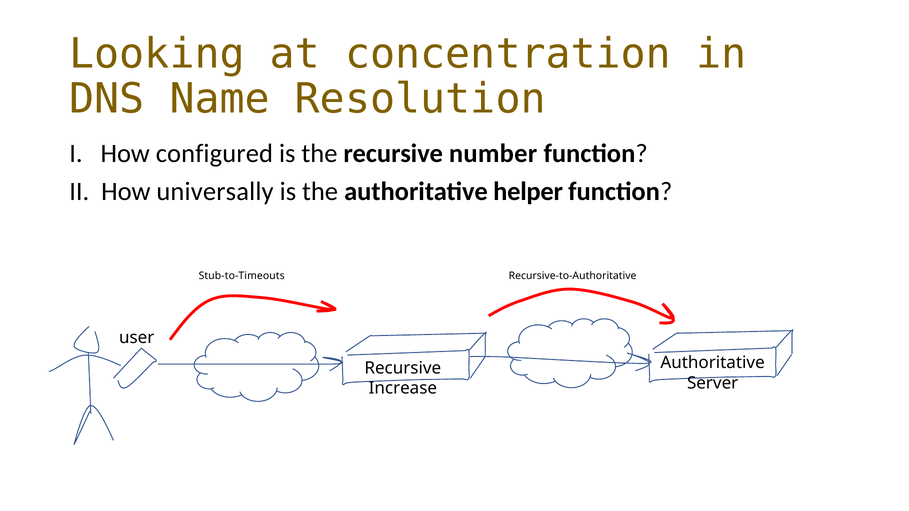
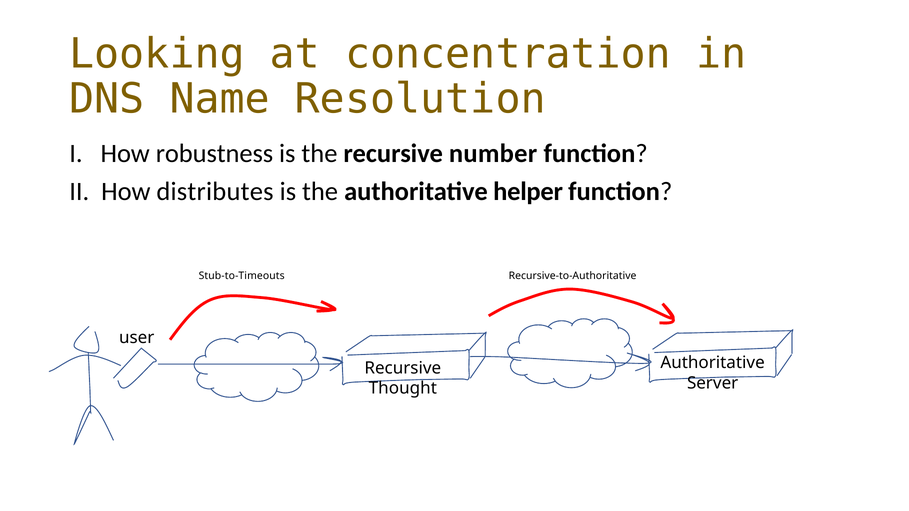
configured: configured -> robustness
universally: universally -> distributes
Increase: Increase -> Thought
